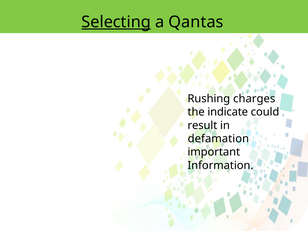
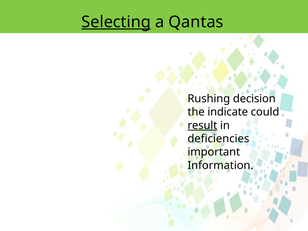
charges: charges -> decision
result underline: none -> present
defamation: defamation -> deficiencies
